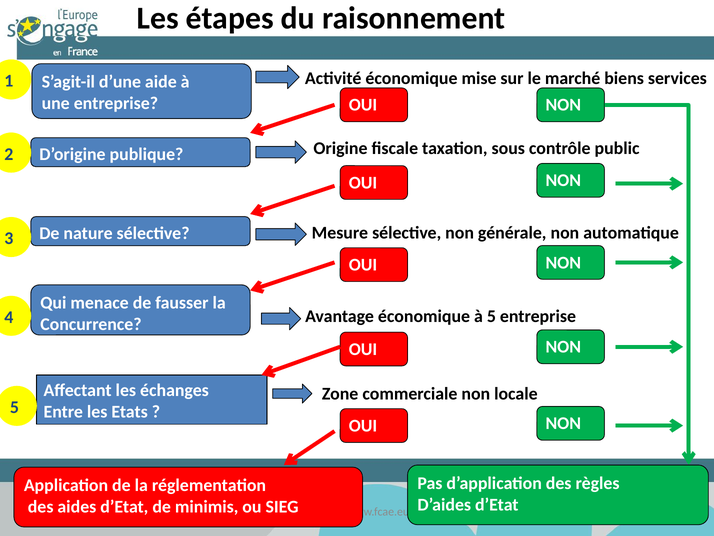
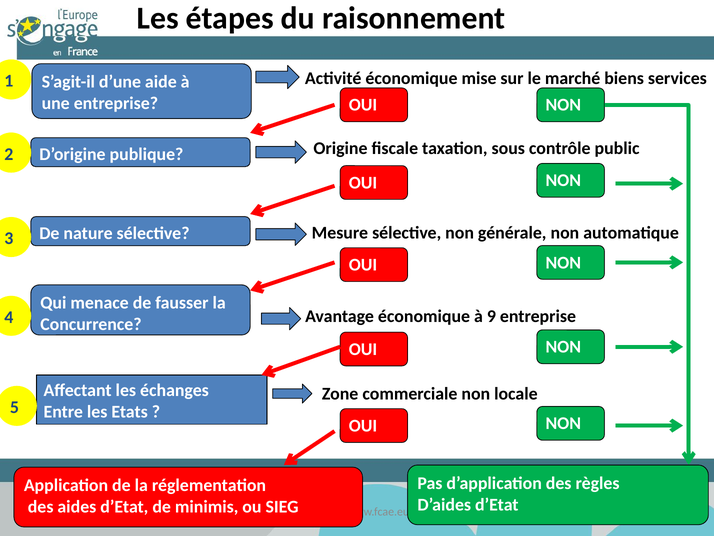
à 5: 5 -> 9
